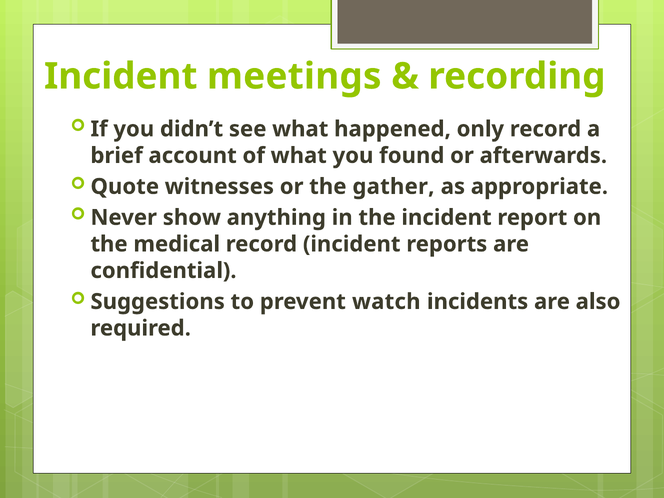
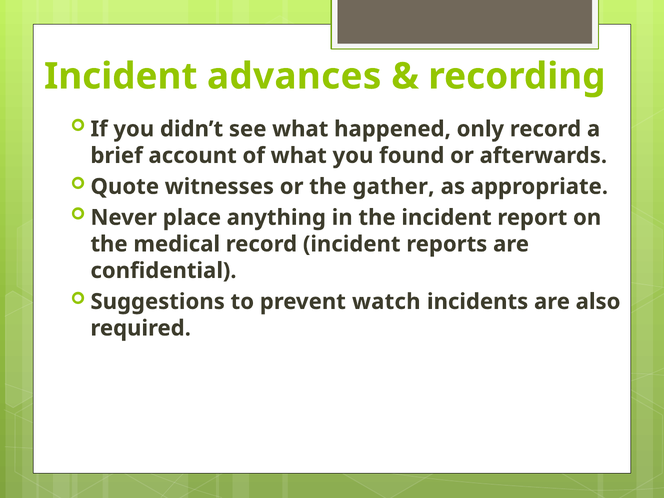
meetings: meetings -> advances
show: show -> place
